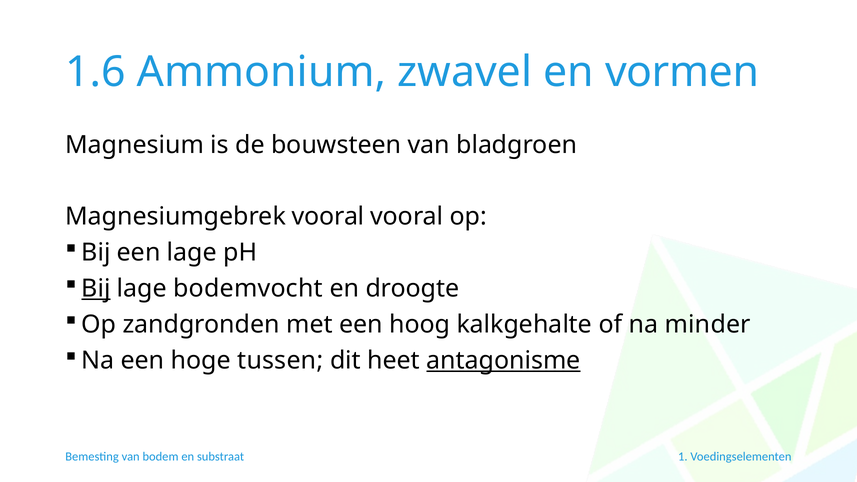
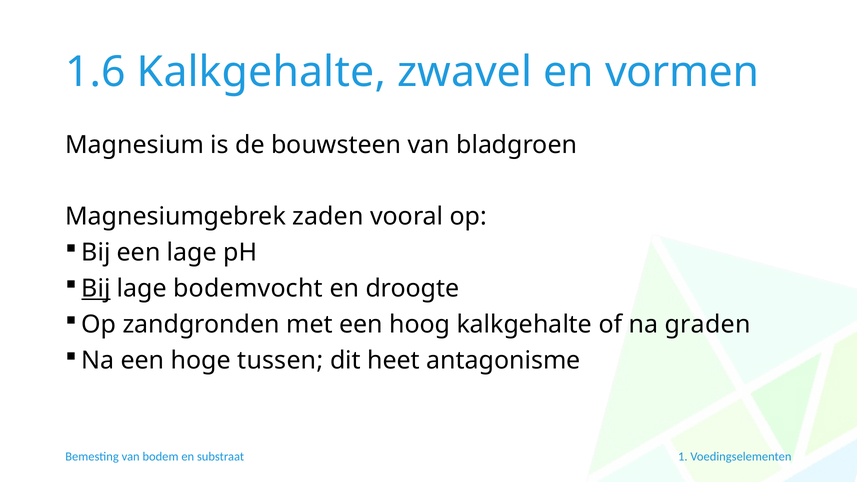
1.6 Ammonium: Ammonium -> Kalkgehalte
Magnesiumgebrek vooral: vooral -> zaden
minder: minder -> graden
antagonisme underline: present -> none
